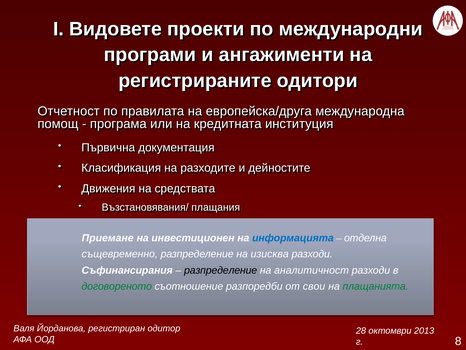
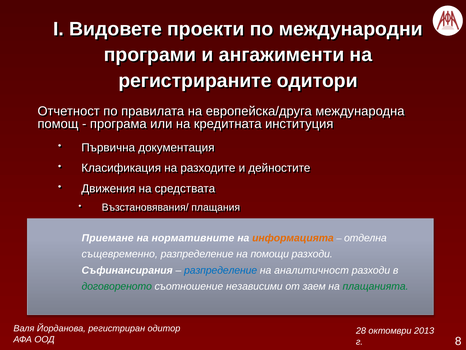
инвестиционен: инвестиционен -> нормативните
информацията colour: blue -> orange
изисква: изисква -> помощи
разпределение at (221, 270) colour: black -> blue
разпоредби: разпоредби -> независими
свои: свои -> заем
